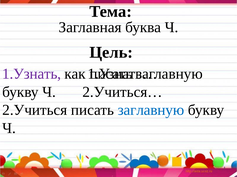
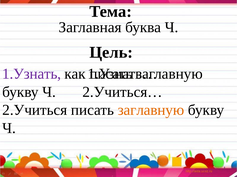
заглавную at (151, 110) colour: blue -> orange
